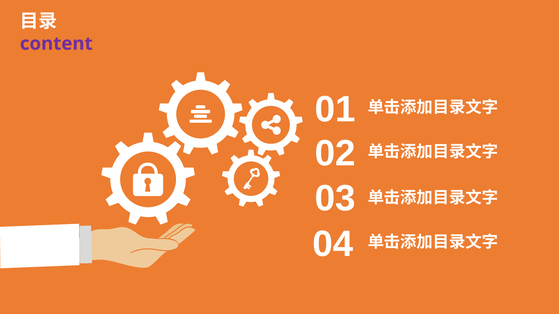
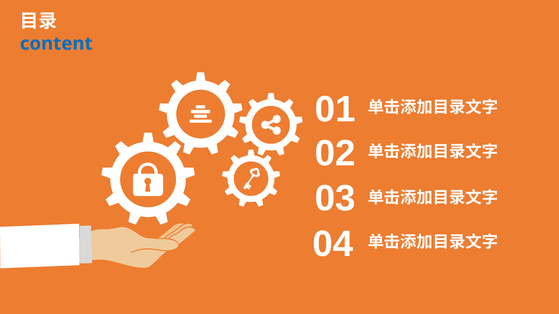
content colour: purple -> blue
